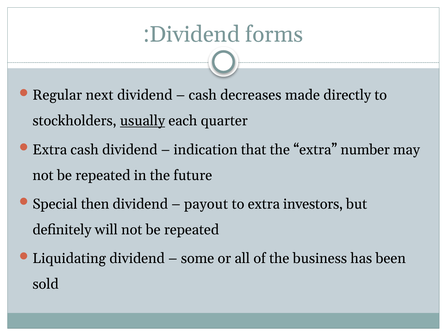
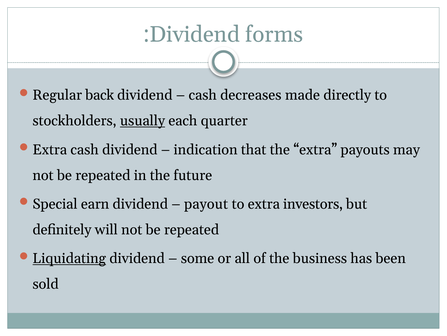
next: next -> back
number: number -> payouts
then: then -> earn
Liquidating underline: none -> present
